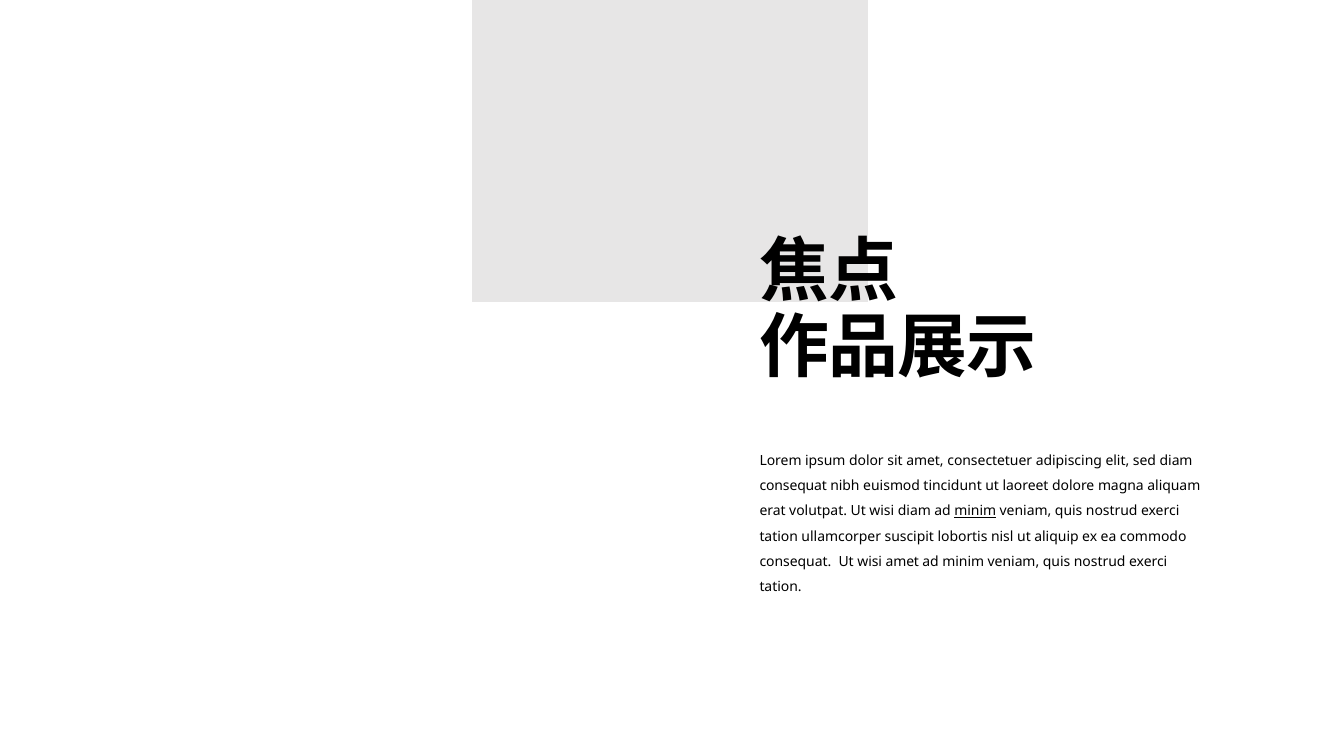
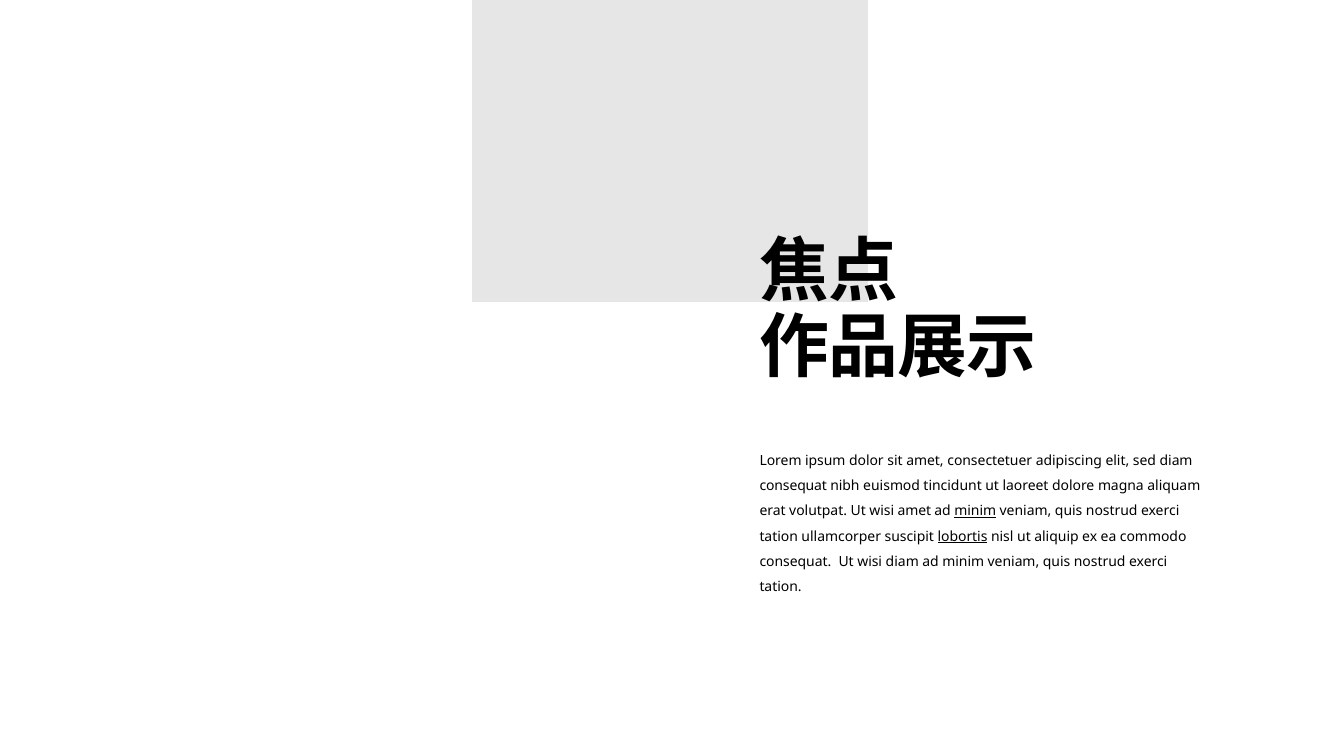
wisi diam: diam -> amet
lobortis underline: none -> present
wisi amet: amet -> diam
